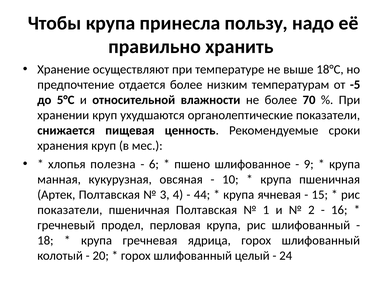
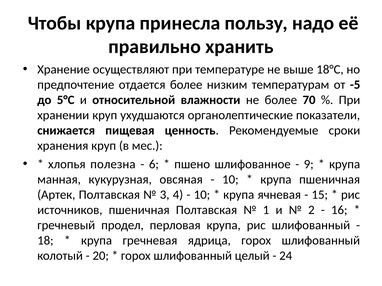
44 at (202, 195): 44 -> 10
показатели at (70, 210): показатели -> источников
